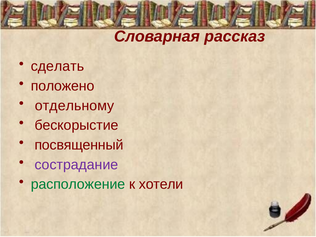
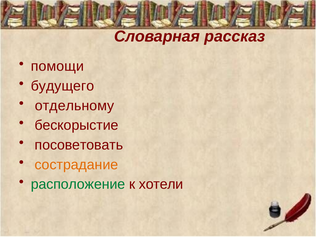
сделать: сделать -> помощи
положено: положено -> будущего
посвященный: посвященный -> посоветовать
сострадание colour: purple -> orange
